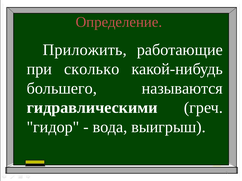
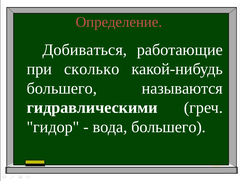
Приложить: Приложить -> Добиваться
вода выигрыш: выигрыш -> большего
